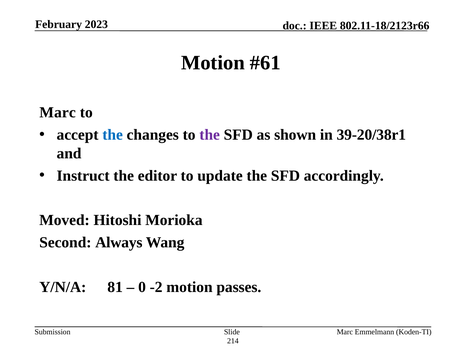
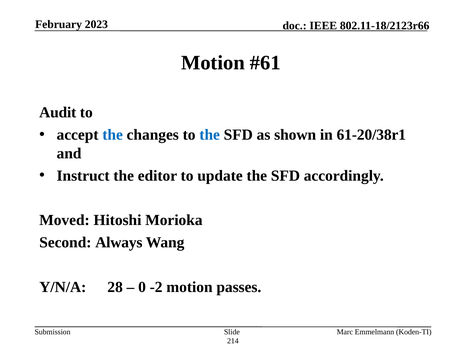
Marc at (58, 113): Marc -> Audit
the at (210, 135) colour: purple -> blue
39-20/38r1: 39-20/38r1 -> 61-20/38r1
81: 81 -> 28
